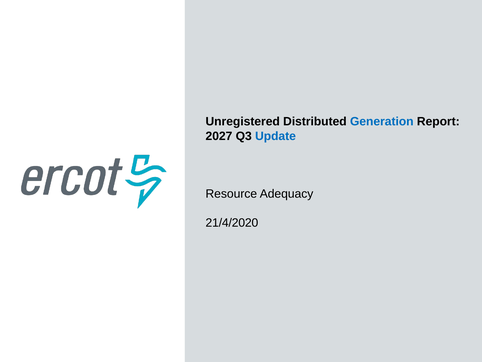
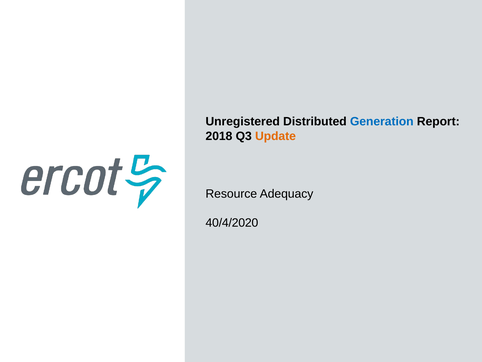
2027: 2027 -> 2018
Update colour: blue -> orange
21/4/2020: 21/4/2020 -> 40/4/2020
